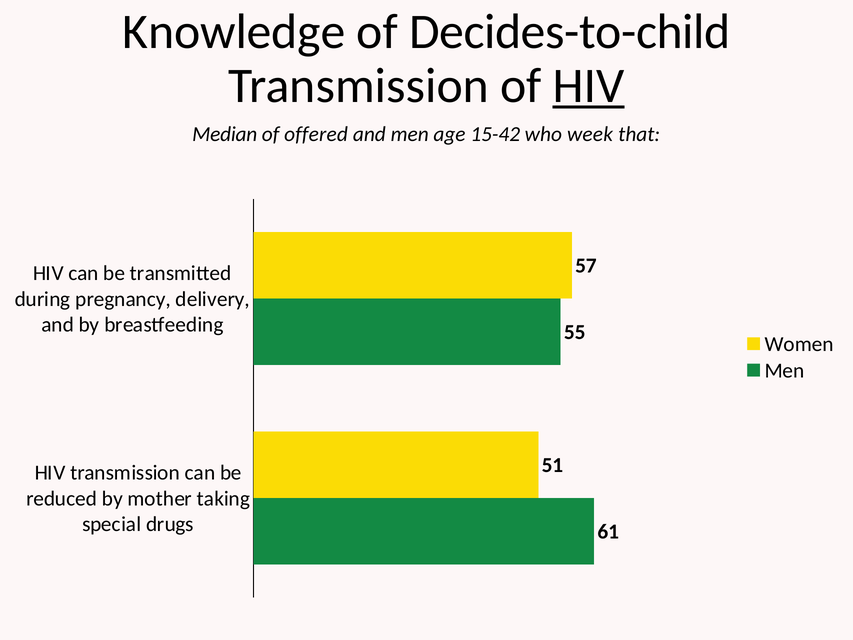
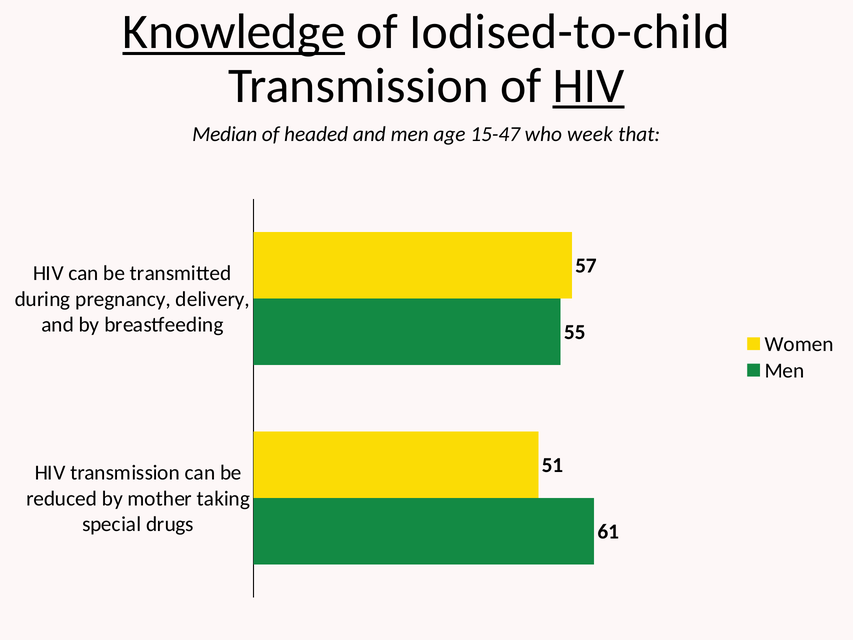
Knowledge underline: none -> present
Decides-to-child: Decides-to-child -> Iodised-to-child
offered: offered -> headed
15-42: 15-42 -> 15-47
